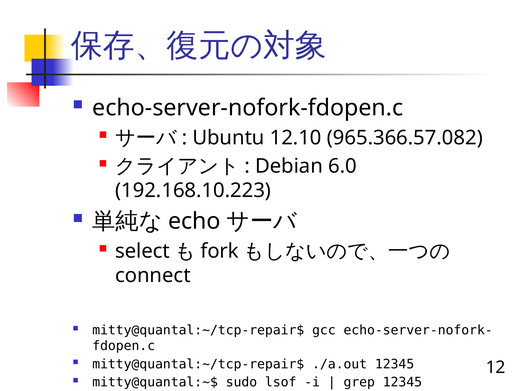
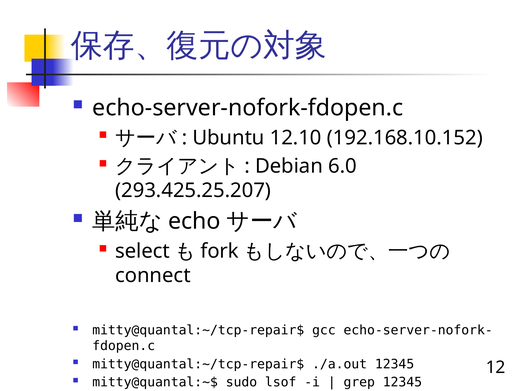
965.366.57.082: 965.366.57.082 -> 192.168.10.152
192.168.10.223: 192.168.10.223 -> 293.425.25.207
